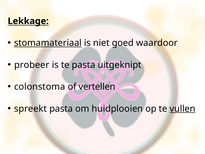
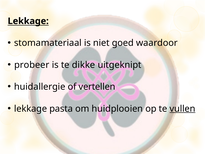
stomamateriaal underline: present -> none
te pasta: pasta -> dikke
colonstoma: colonstoma -> huidallergie
spreekt at (30, 109): spreekt -> lekkage
